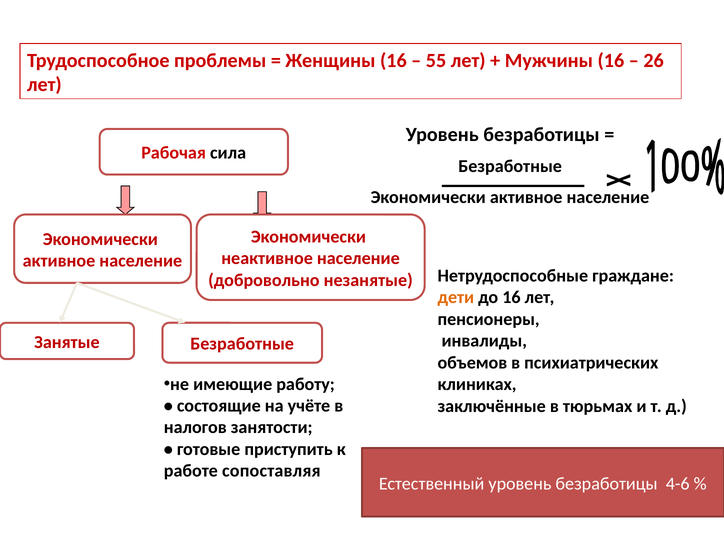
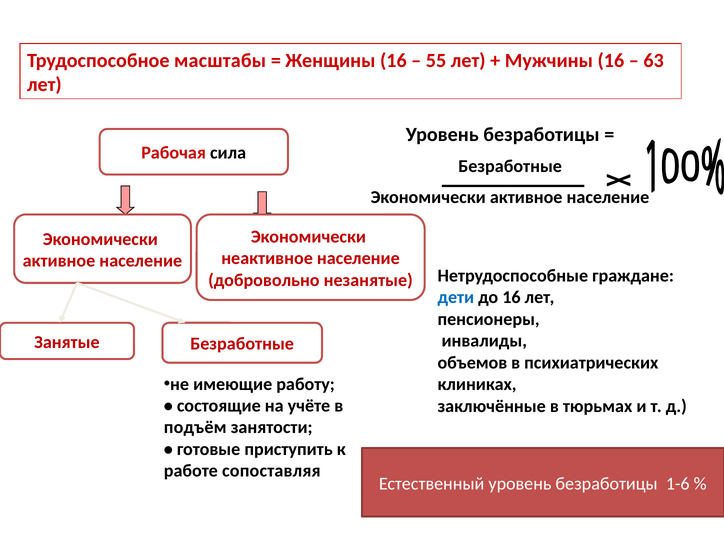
проблемы: проблемы -> масштабы
26: 26 -> 63
дети colour: orange -> blue
налогов: налогов -> подъём
4-6: 4-6 -> 1-6
